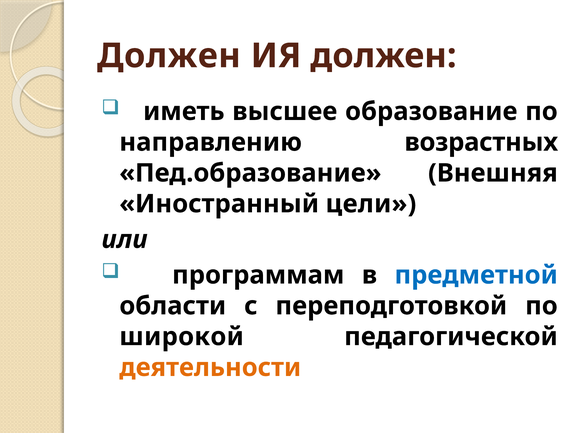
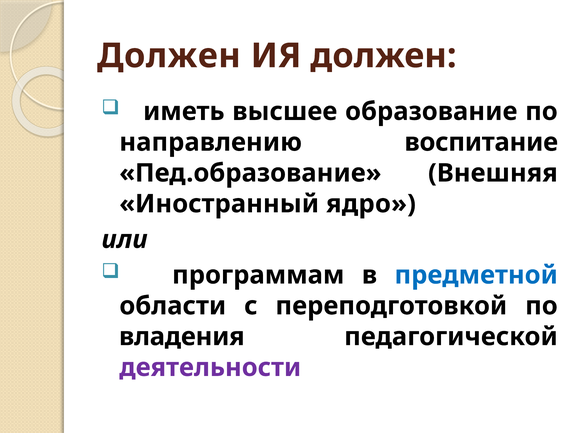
возрастных: возрастных -> воспитание
цели: цели -> ядро
широкой: широкой -> владения
деятельности colour: orange -> purple
